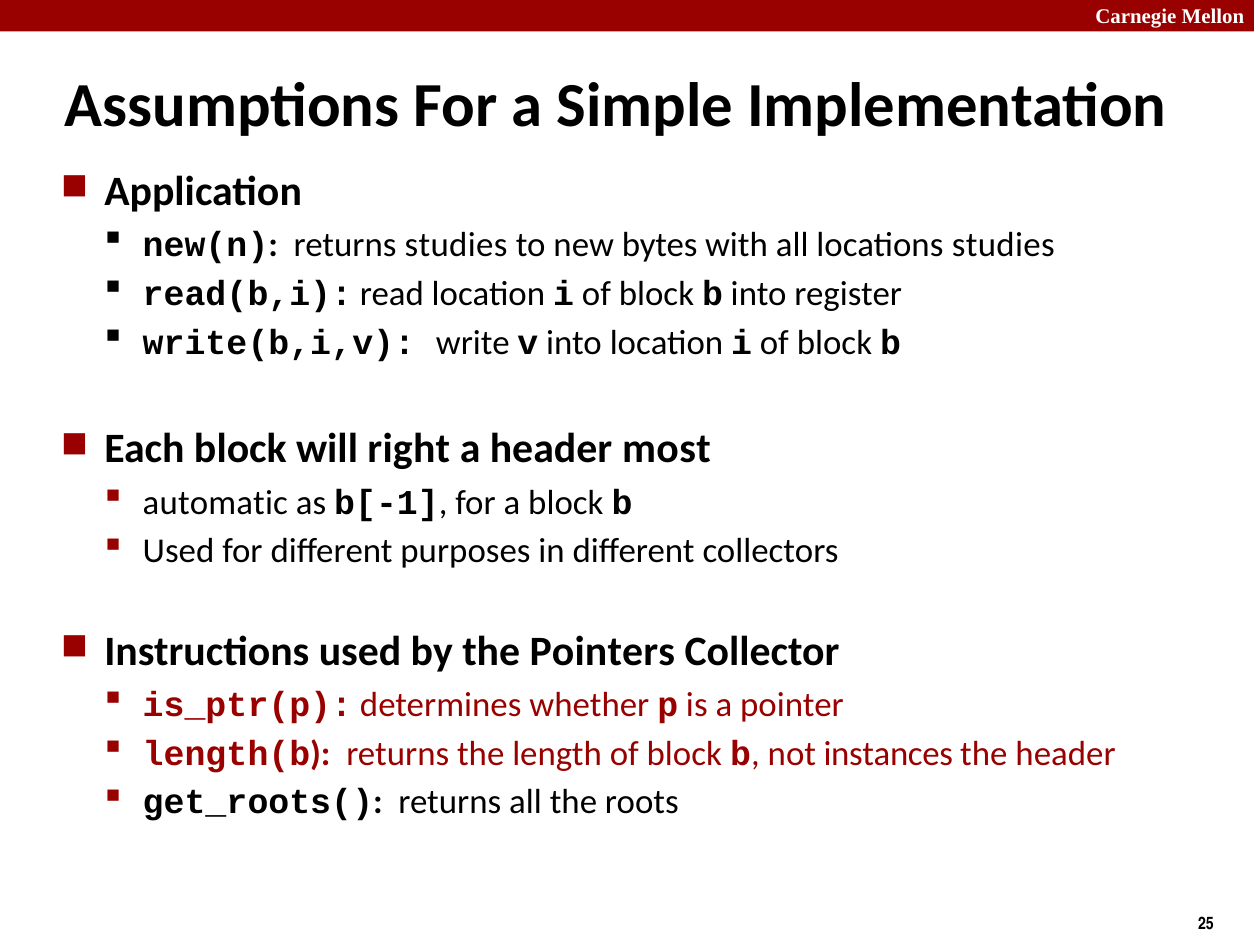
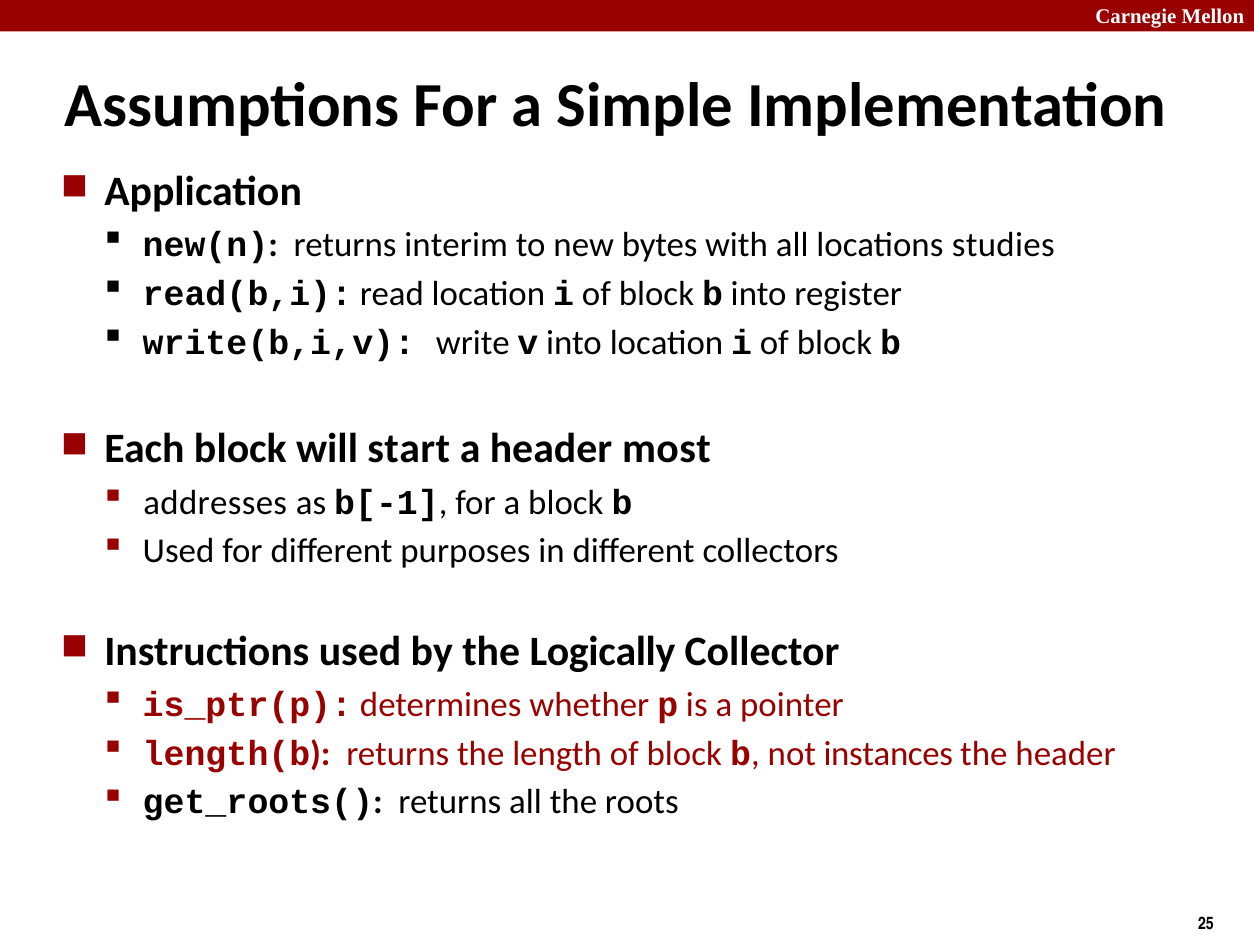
returns studies: studies -> interim
right: right -> start
automatic: automatic -> addresses
Pointers: Pointers -> Logically
